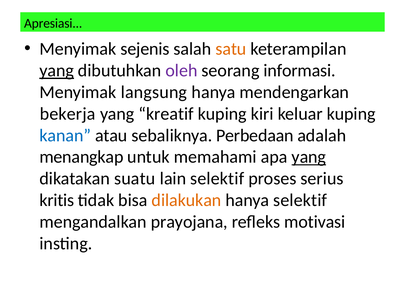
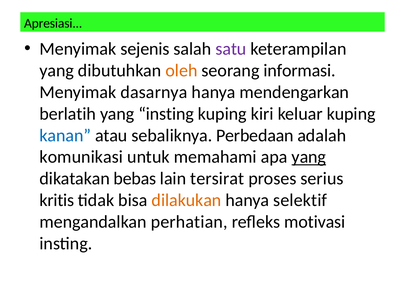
satu colour: orange -> purple
yang at (57, 70) underline: present -> none
oleh colour: purple -> orange
langsung: langsung -> dasarnya
bekerja: bekerja -> berlatih
yang kreatif: kreatif -> insting
menangkap: menangkap -> komunikasi
suatu: suatu -> bebas
lain selektif: selektif -> tersirat
prayojana: prayojana -> perhatian
